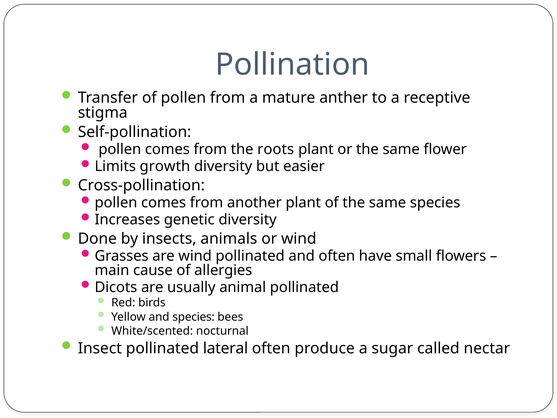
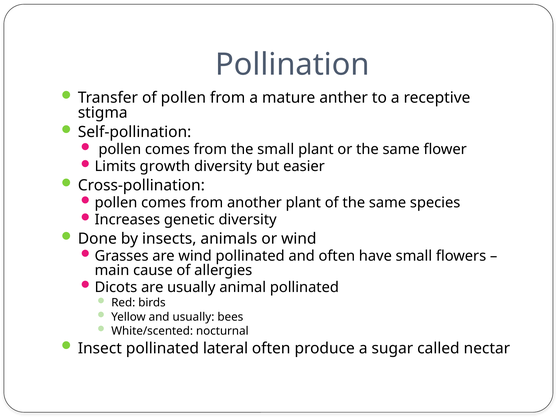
the roots: roots -> small
and species: species -> usually
